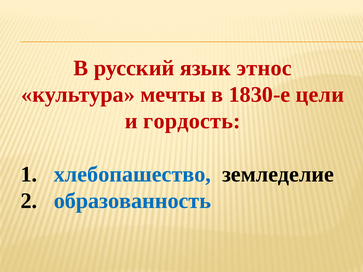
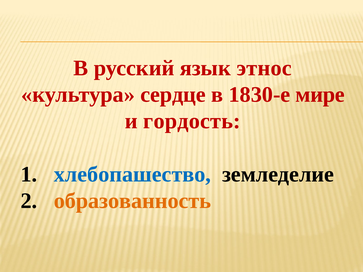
мечты: мечты -> сердце
цели: цели -> мире
образованность colour: blue -> orange
